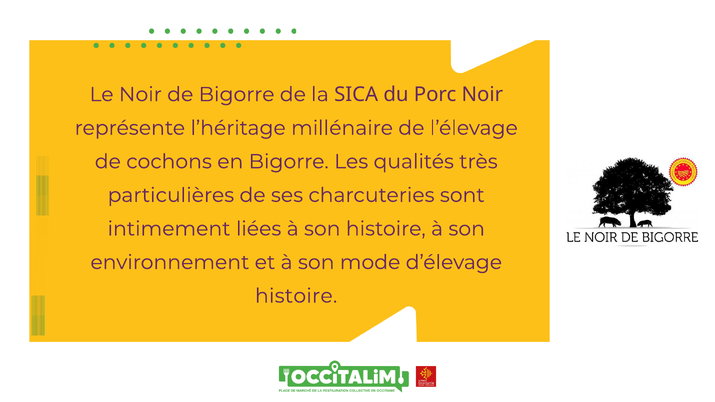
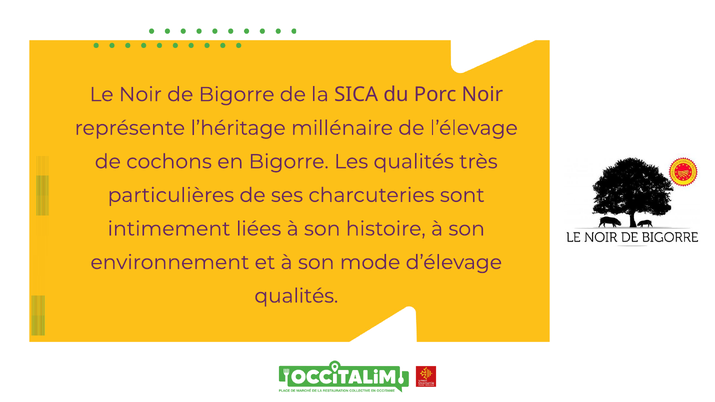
histoire at (296, 296): histoire -> qualités
